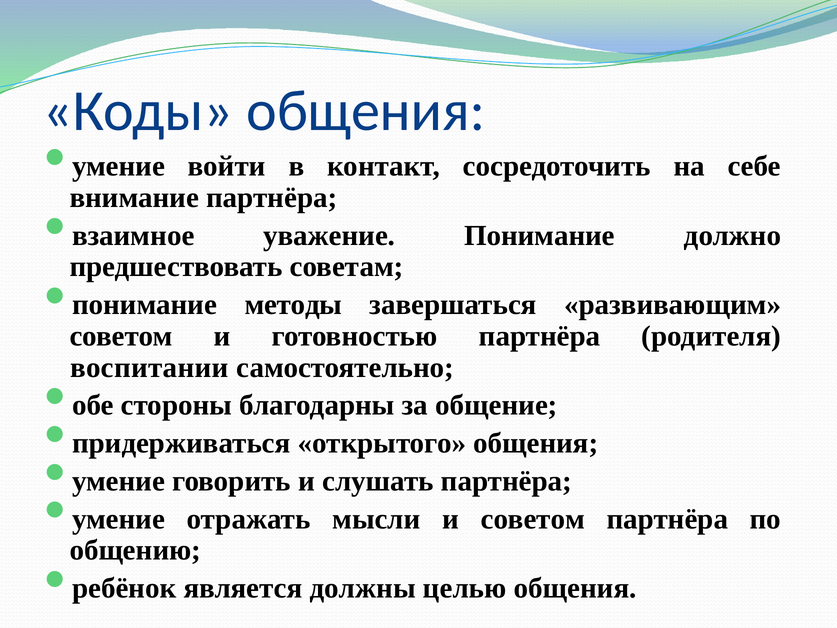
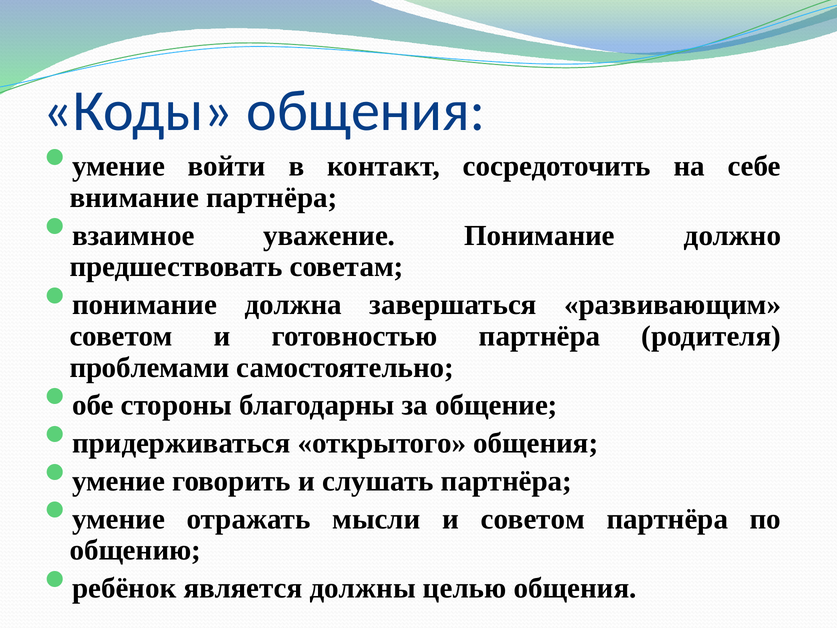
методы: методы -> должна
воспитании: воспитании -> проблемами
